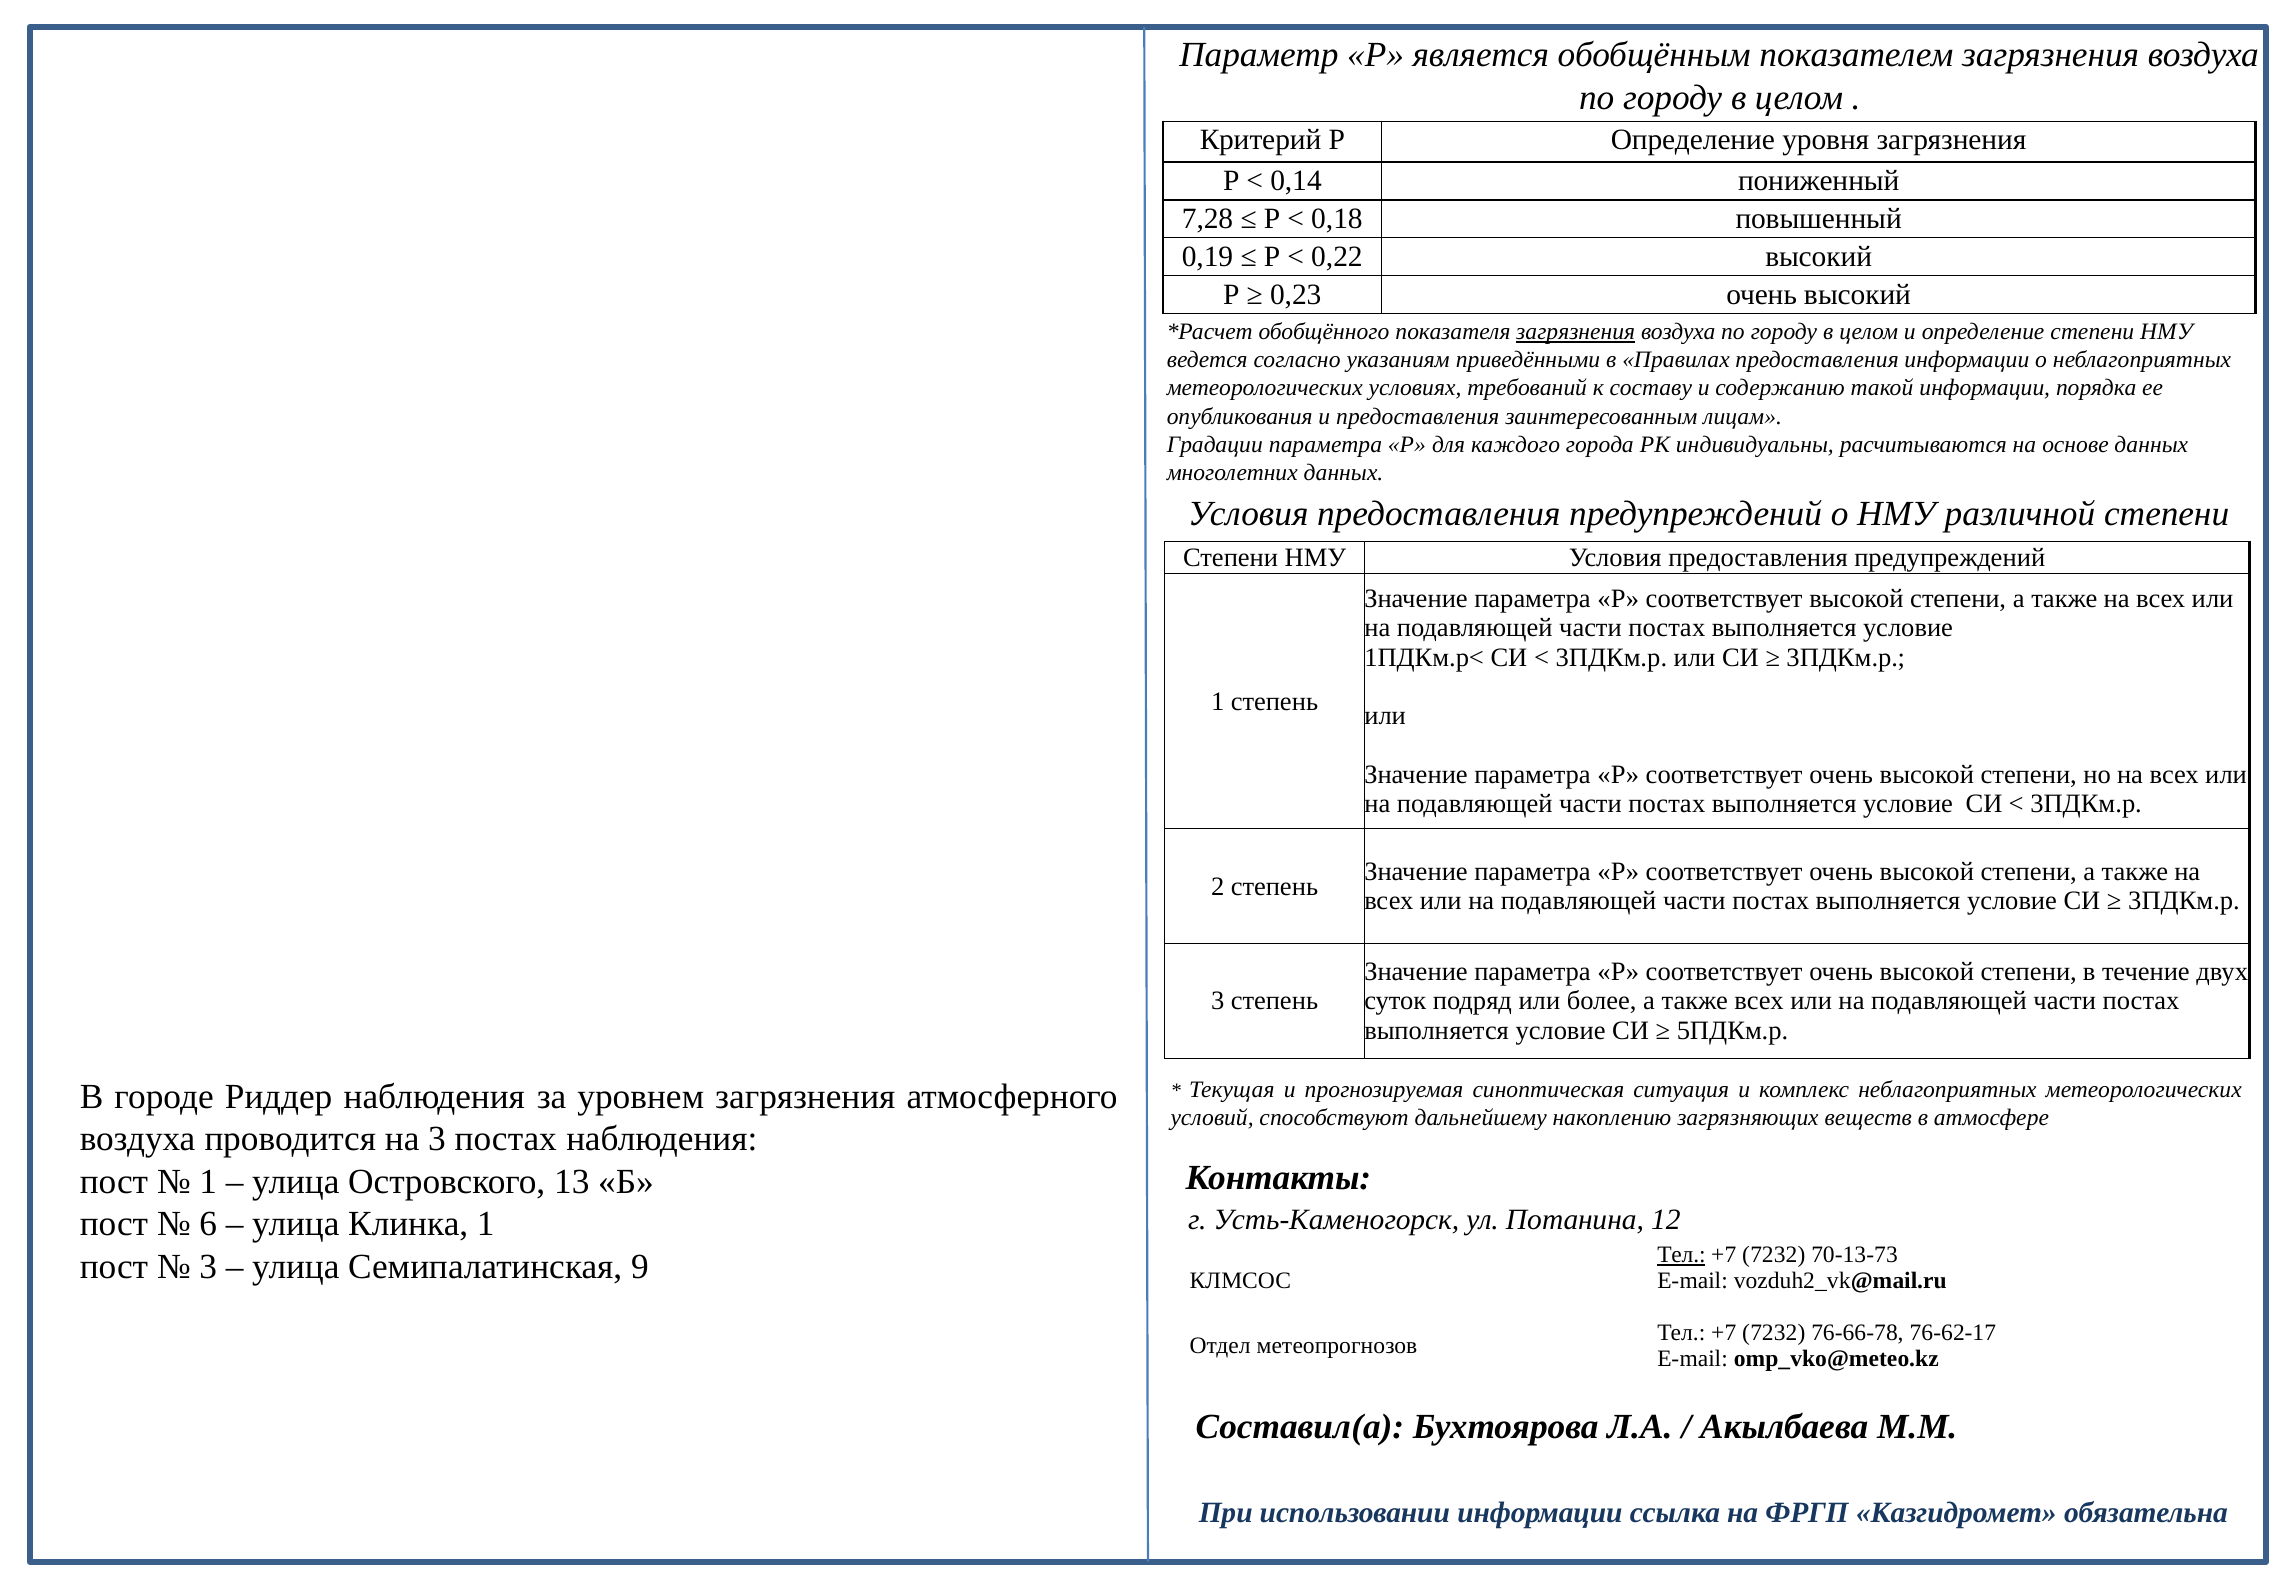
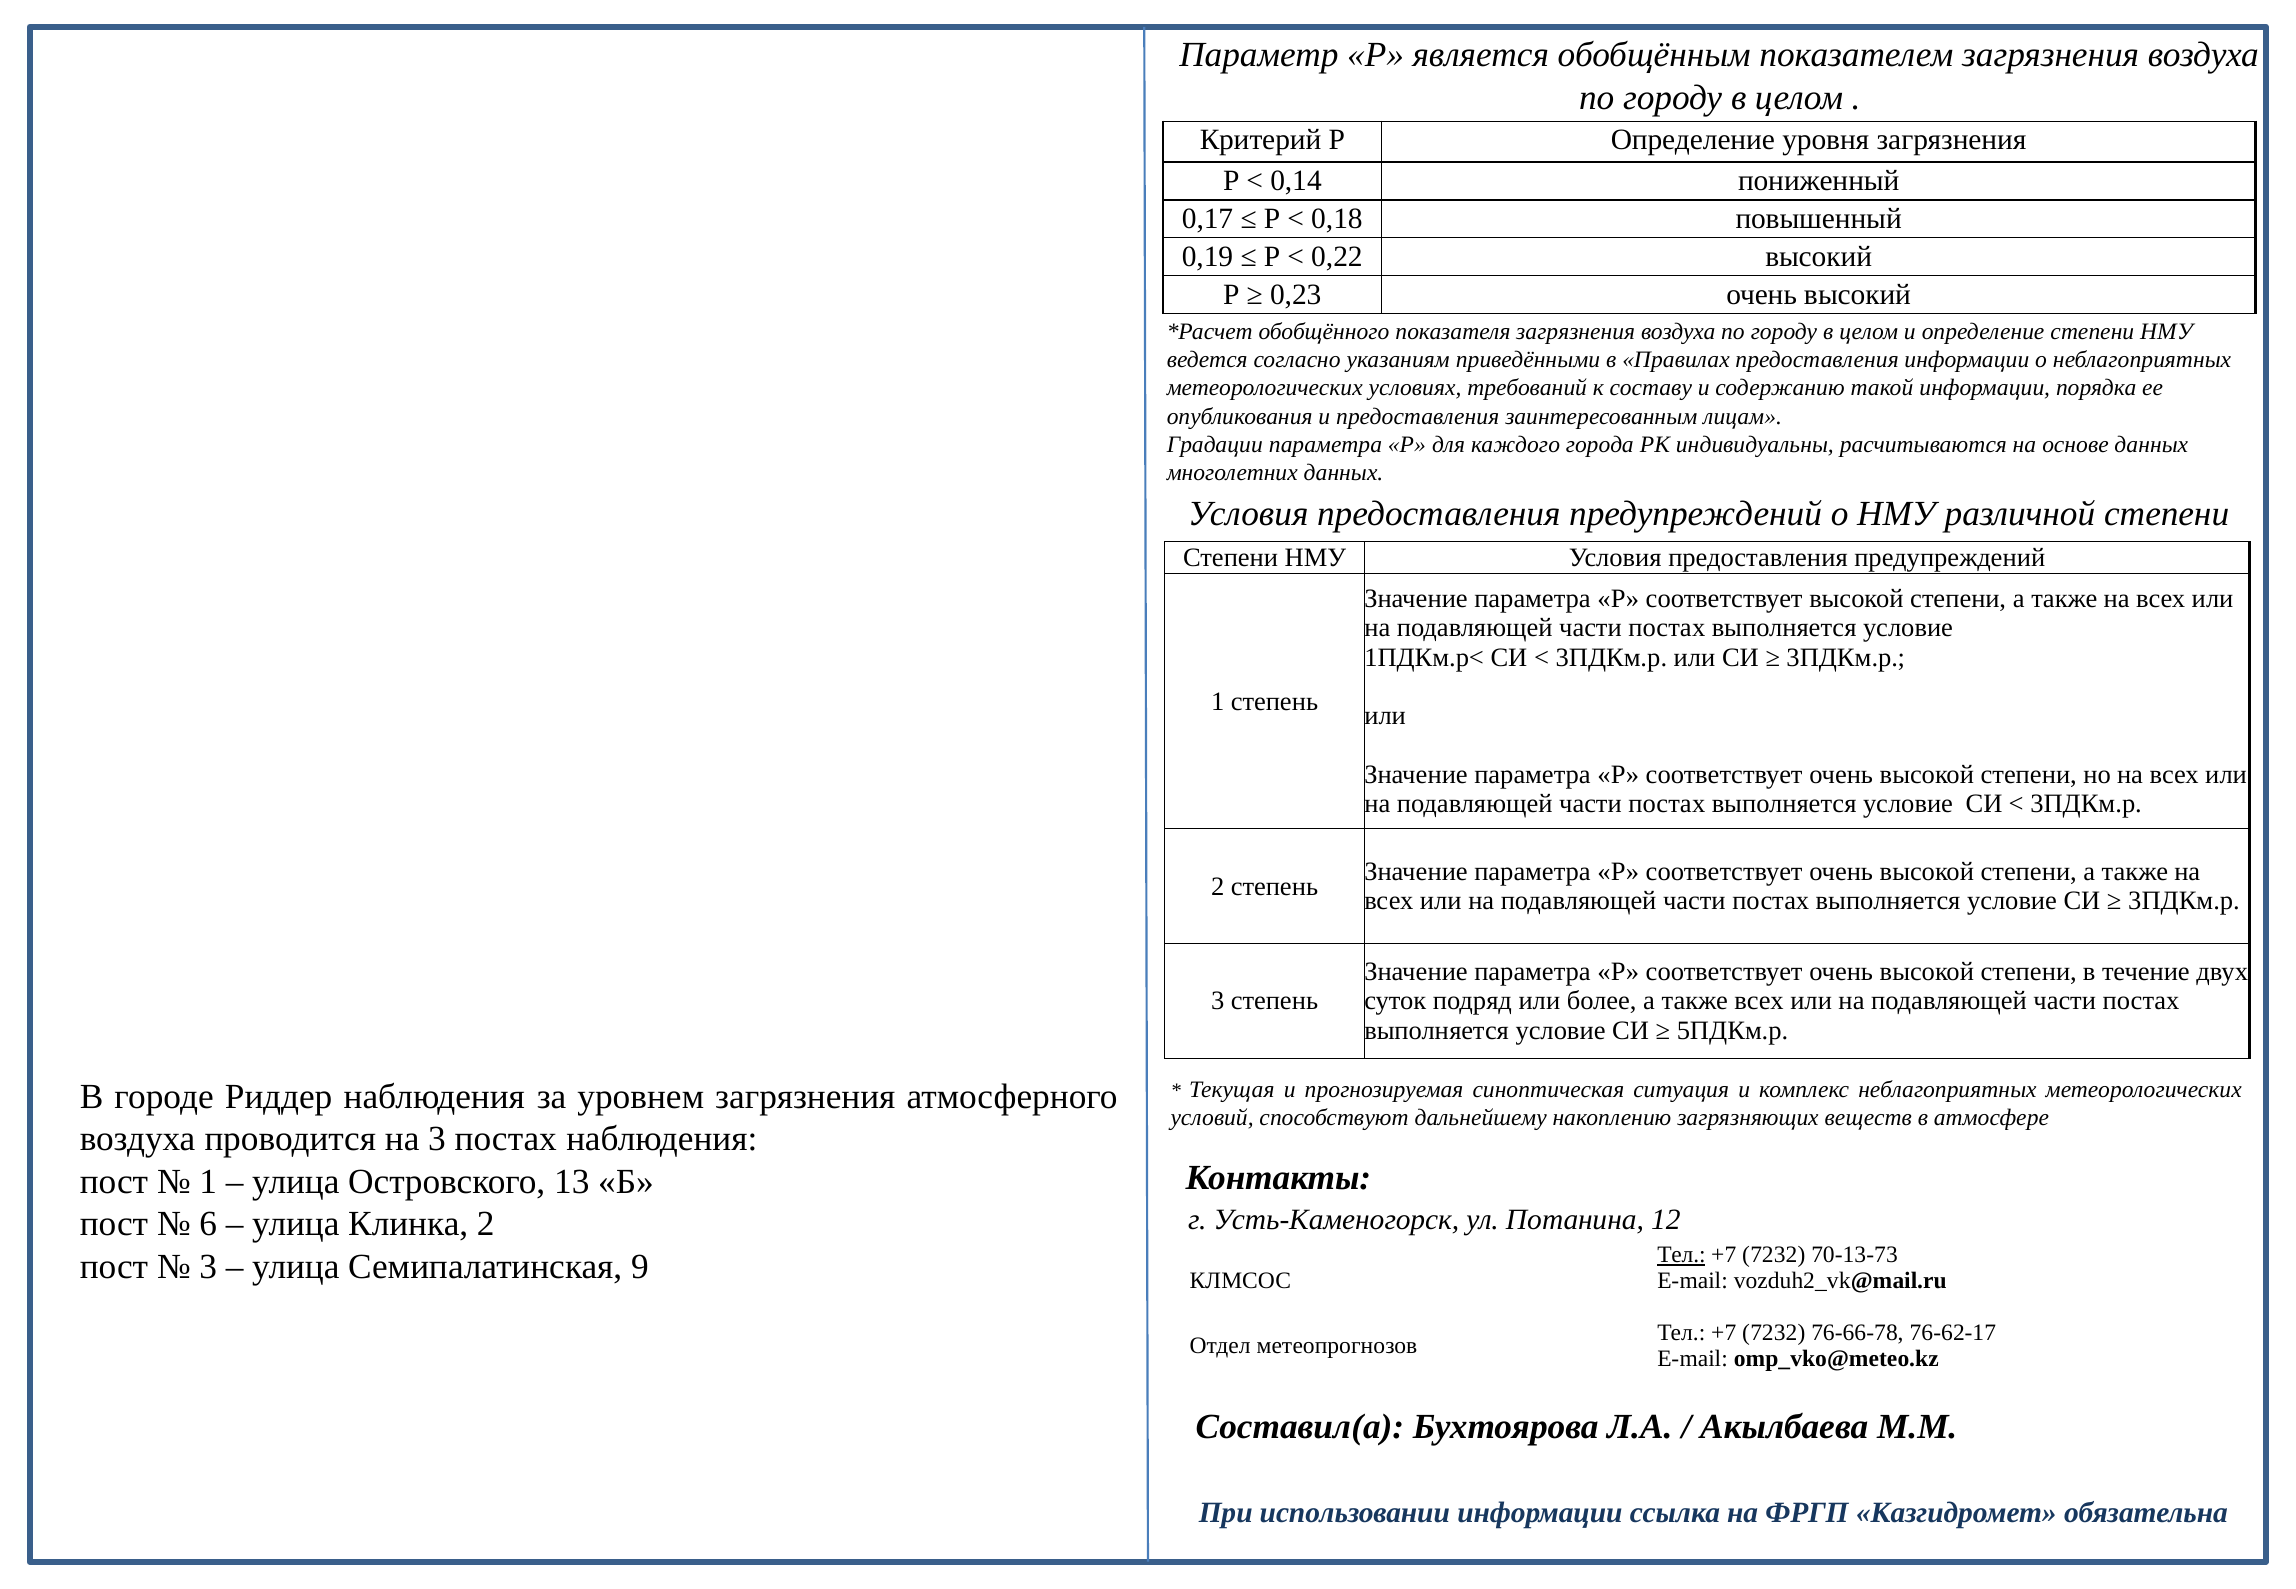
7,28: 7,28 -> 0,17
загрязнения at (1576, 332) underline: present -> none
Клинка 1: 1 -> 2
